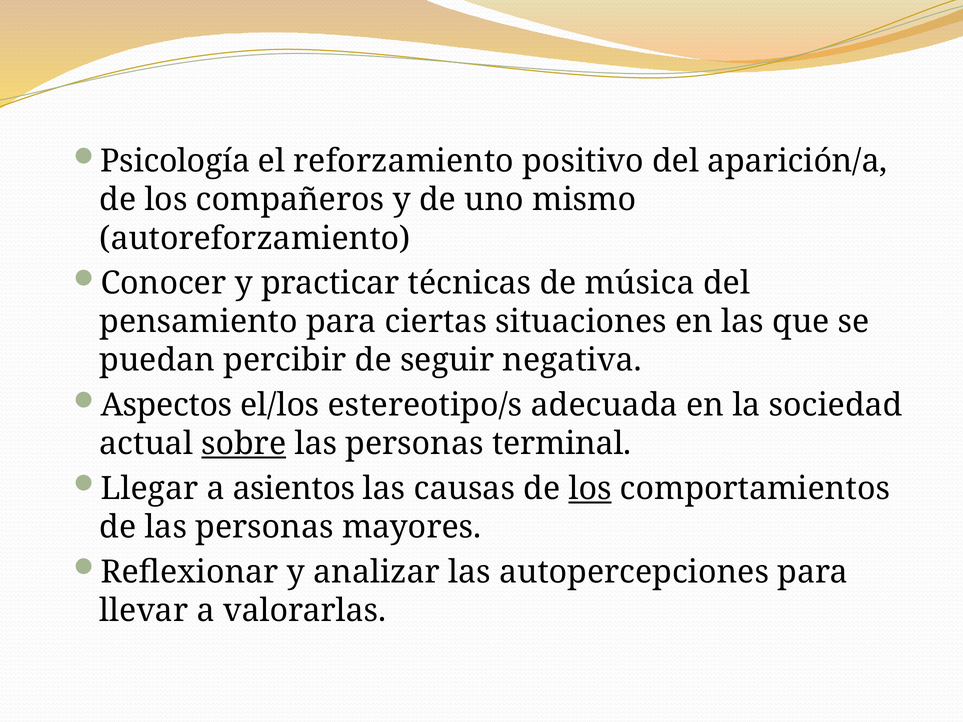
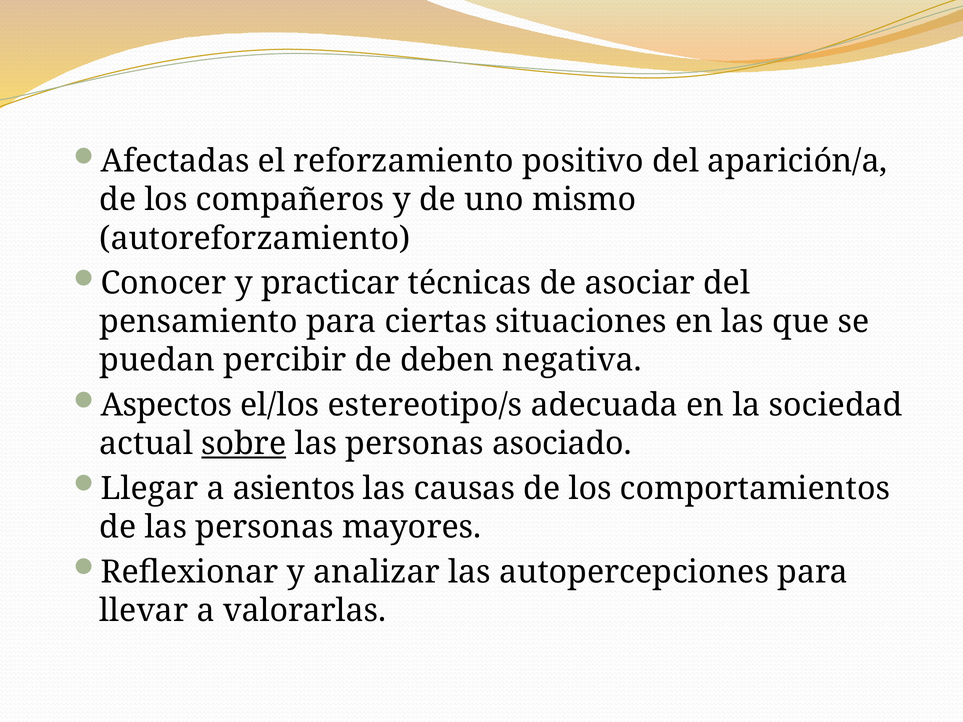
Psicología: Psicología -> Afectadas
música: música -> asociar
seguir: seguir -> deben
terminal: terminal -> asociado
los at (590, 489) underline: present -> none
